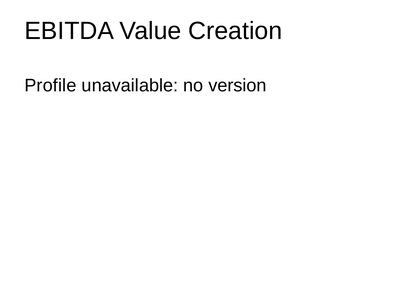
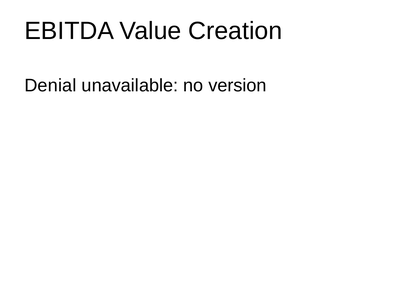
Profile: Profile -> Denial
